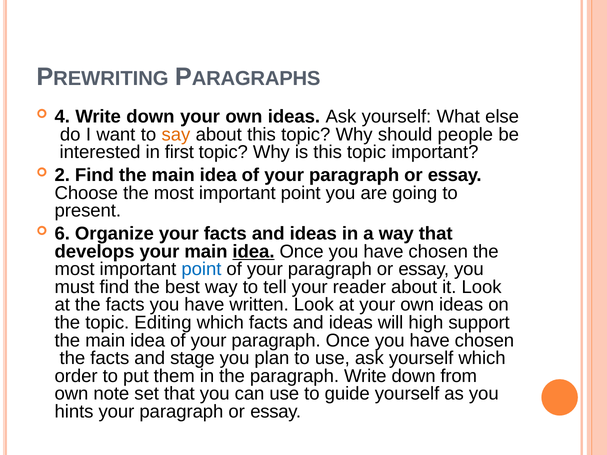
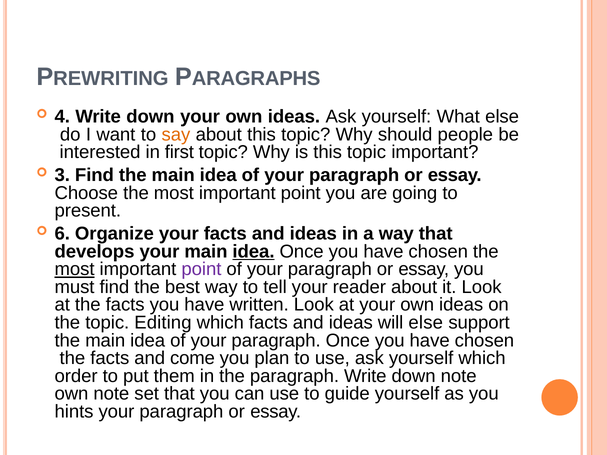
2: 2 -> 3
most at (75, 269) underline: none -> present
point at (201, 269) colour: blue -> purple
will high: high -> else
stage: stage -> come
down from: from -> note
